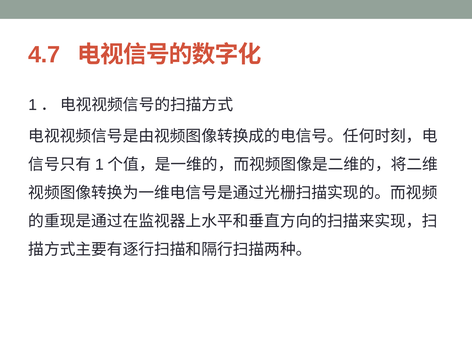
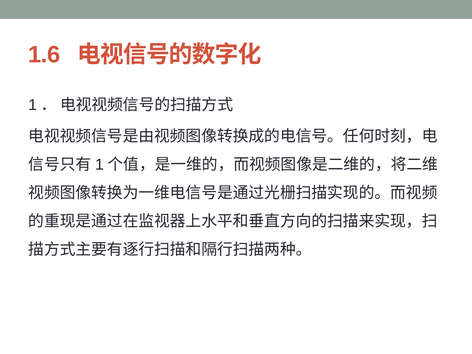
4.7: 4.7 -> 1.6
